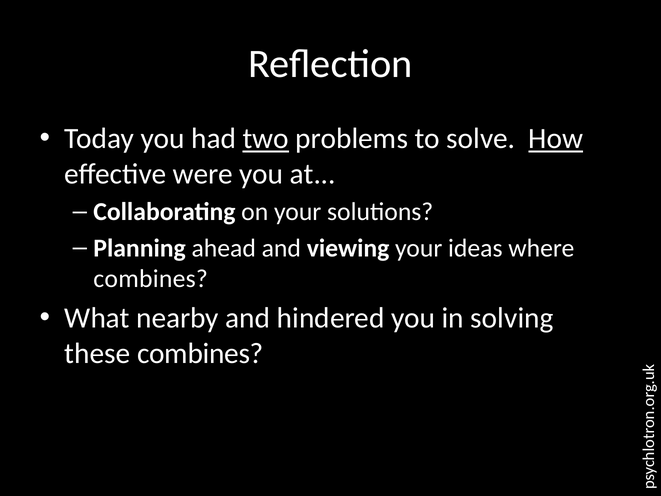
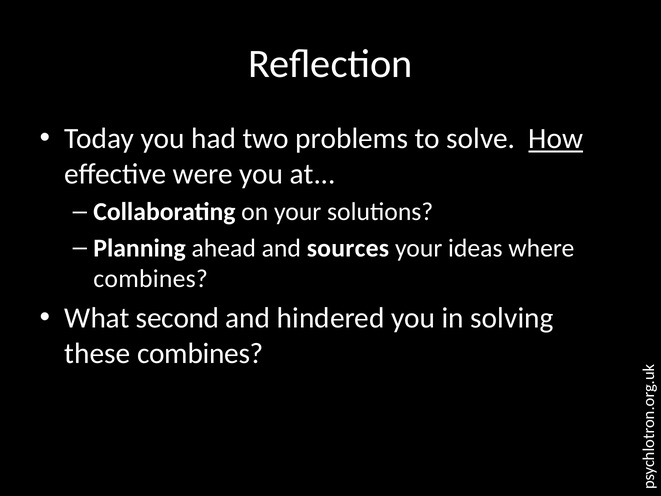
two underline: present -> none
viewing: viewing -> sources
nearby: nearby -> second
